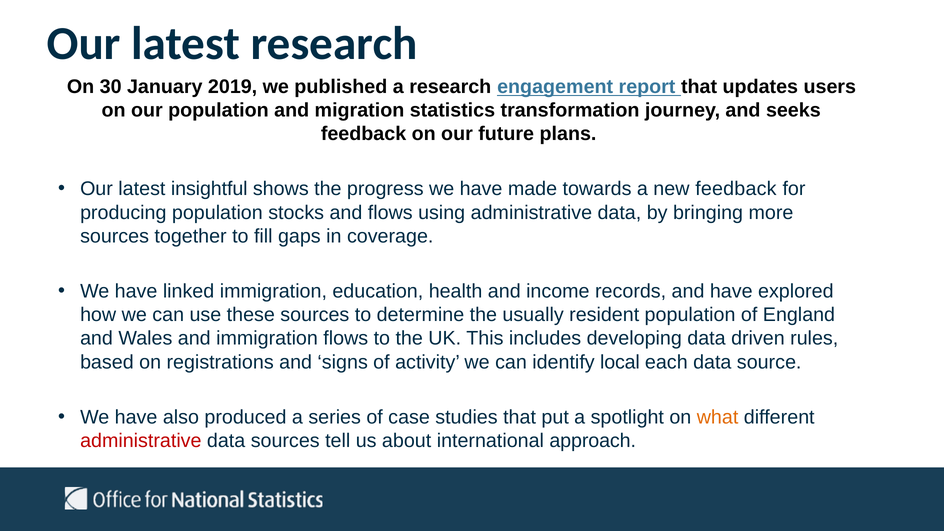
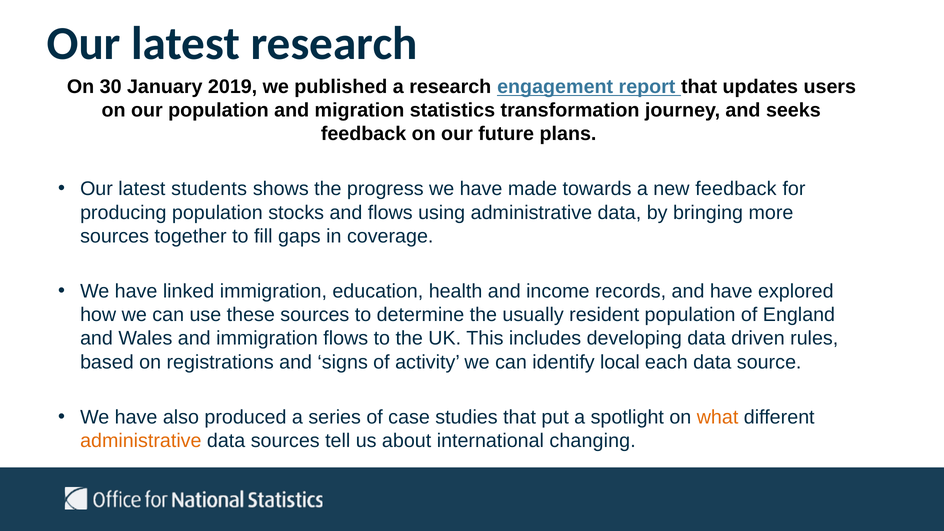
insightful: insightful -> students
administrative at (141, 441) colour: red -> orange
approach: approach -> changing
